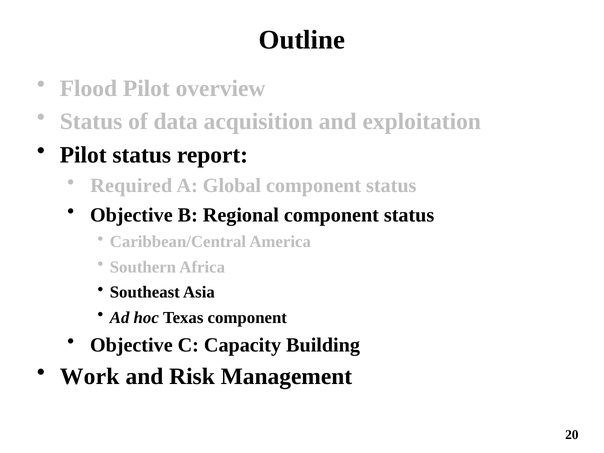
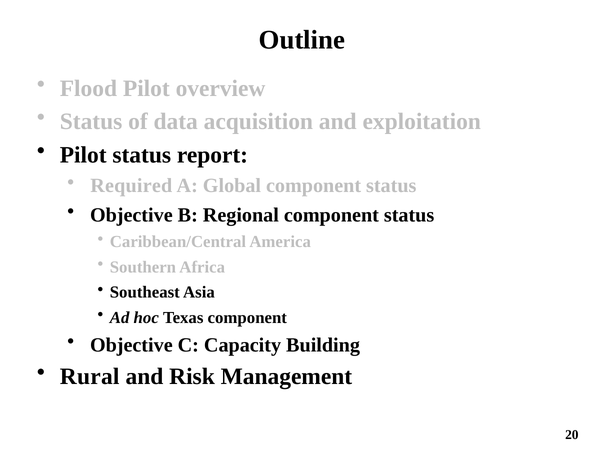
Work: Work -> Rural
